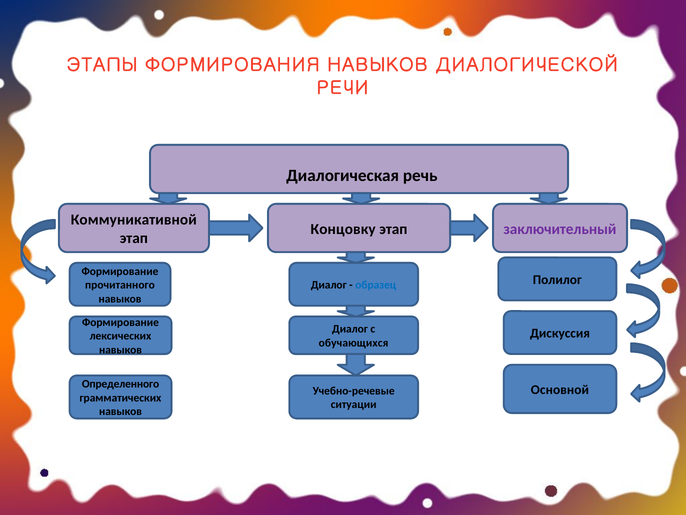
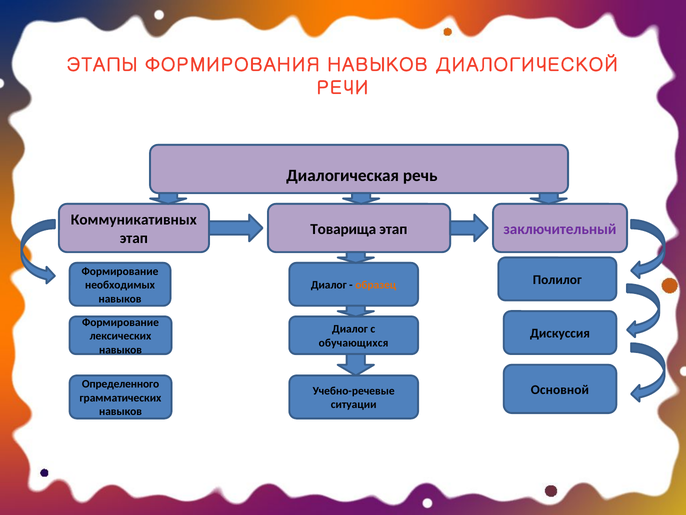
Коммуникативной: Коммуникативной -> Коммуникативных
Концовку: Концовку -> Товарища
прочитанного: прочитанного -> необходимых
образец colour: blue -> orange
